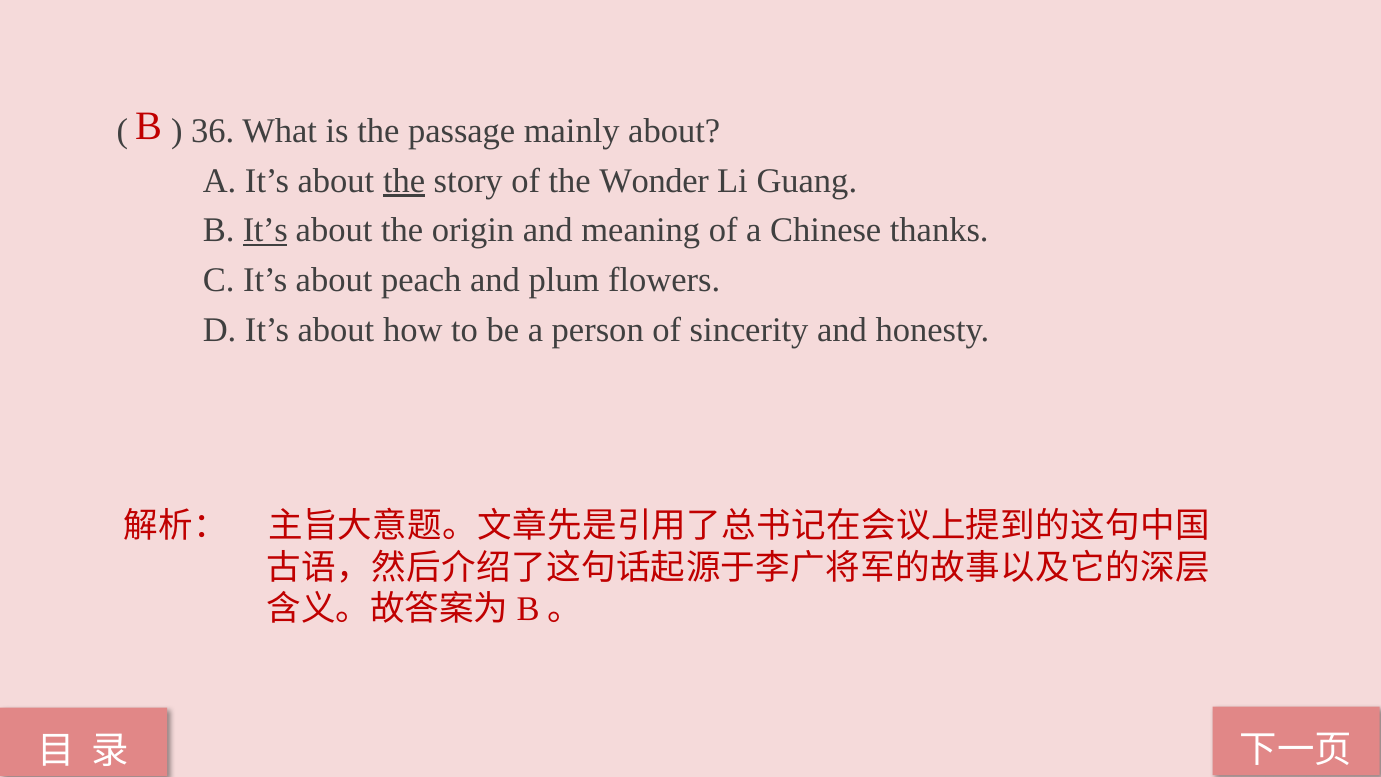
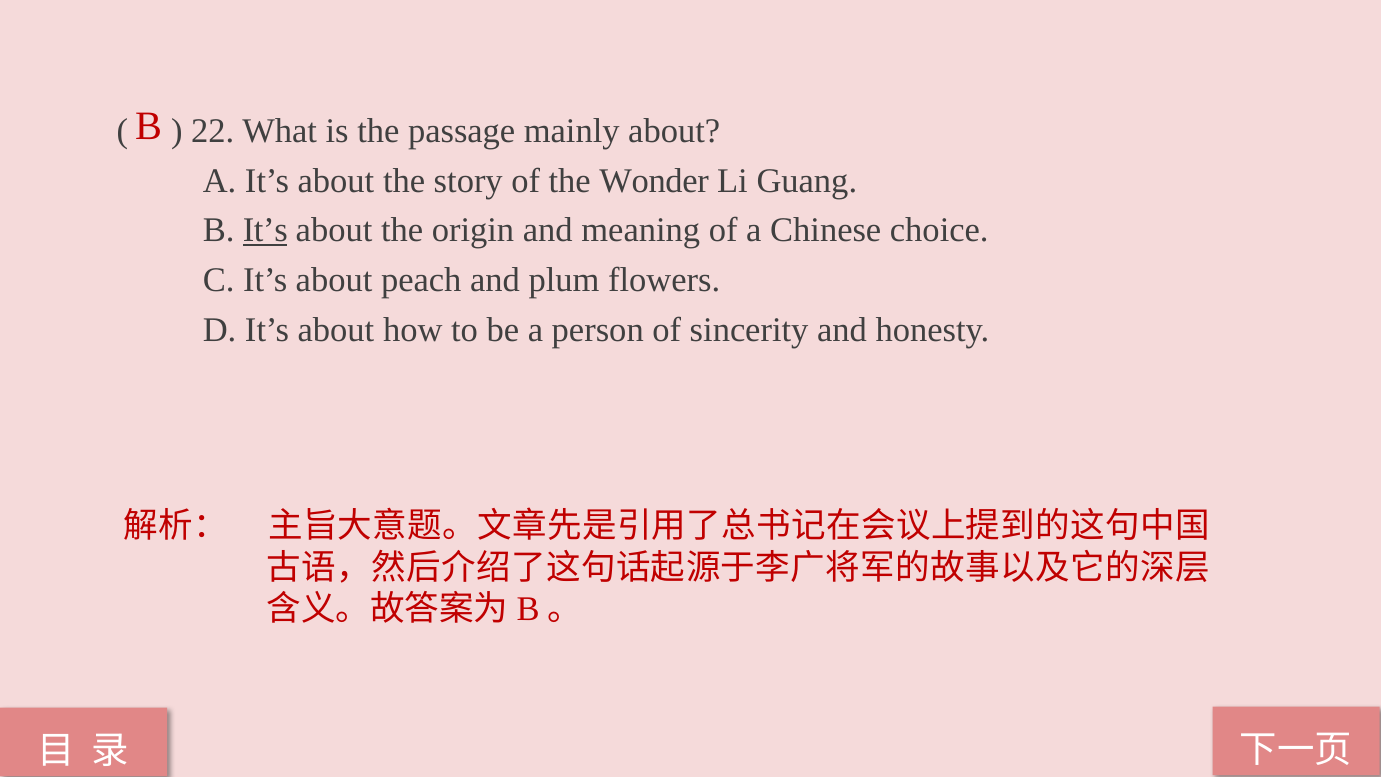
36: 36 -> 22
the at (404, 181) underline: present -> none
thanks: thanks -> choice
